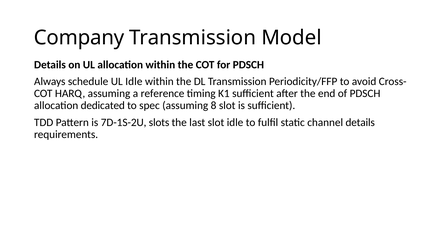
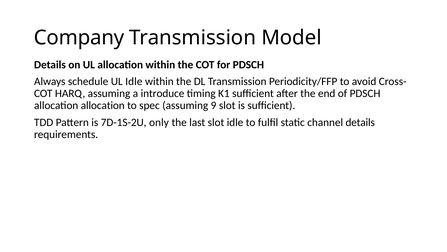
reference: reference -> introduce
allocation dedicated: dedicated -> allocation
8: 8 -> 9
slots: slots -> only
